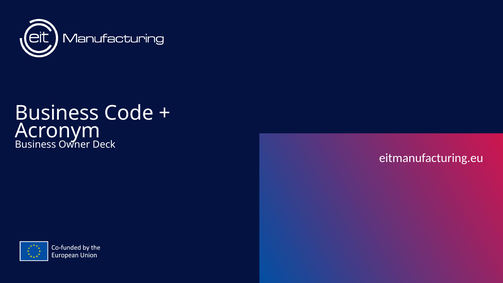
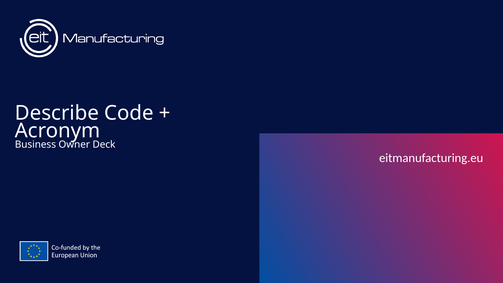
Business at (57, 113): Business -> Describe
